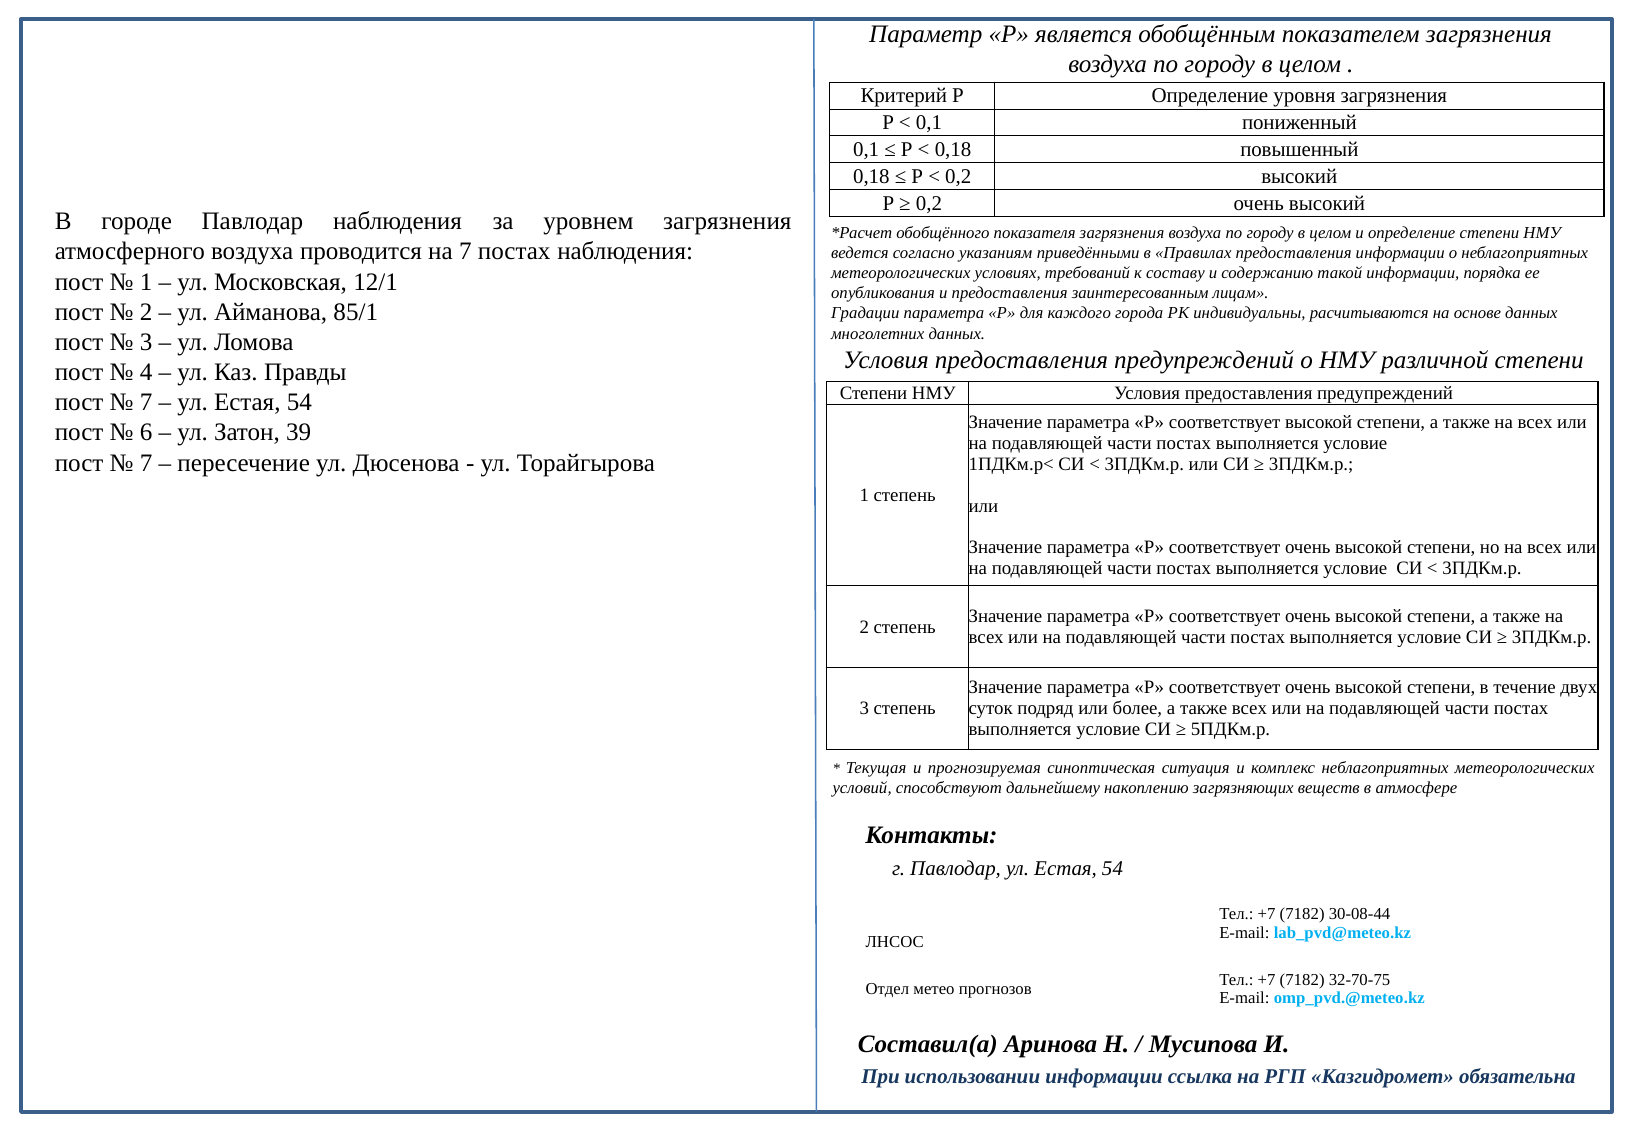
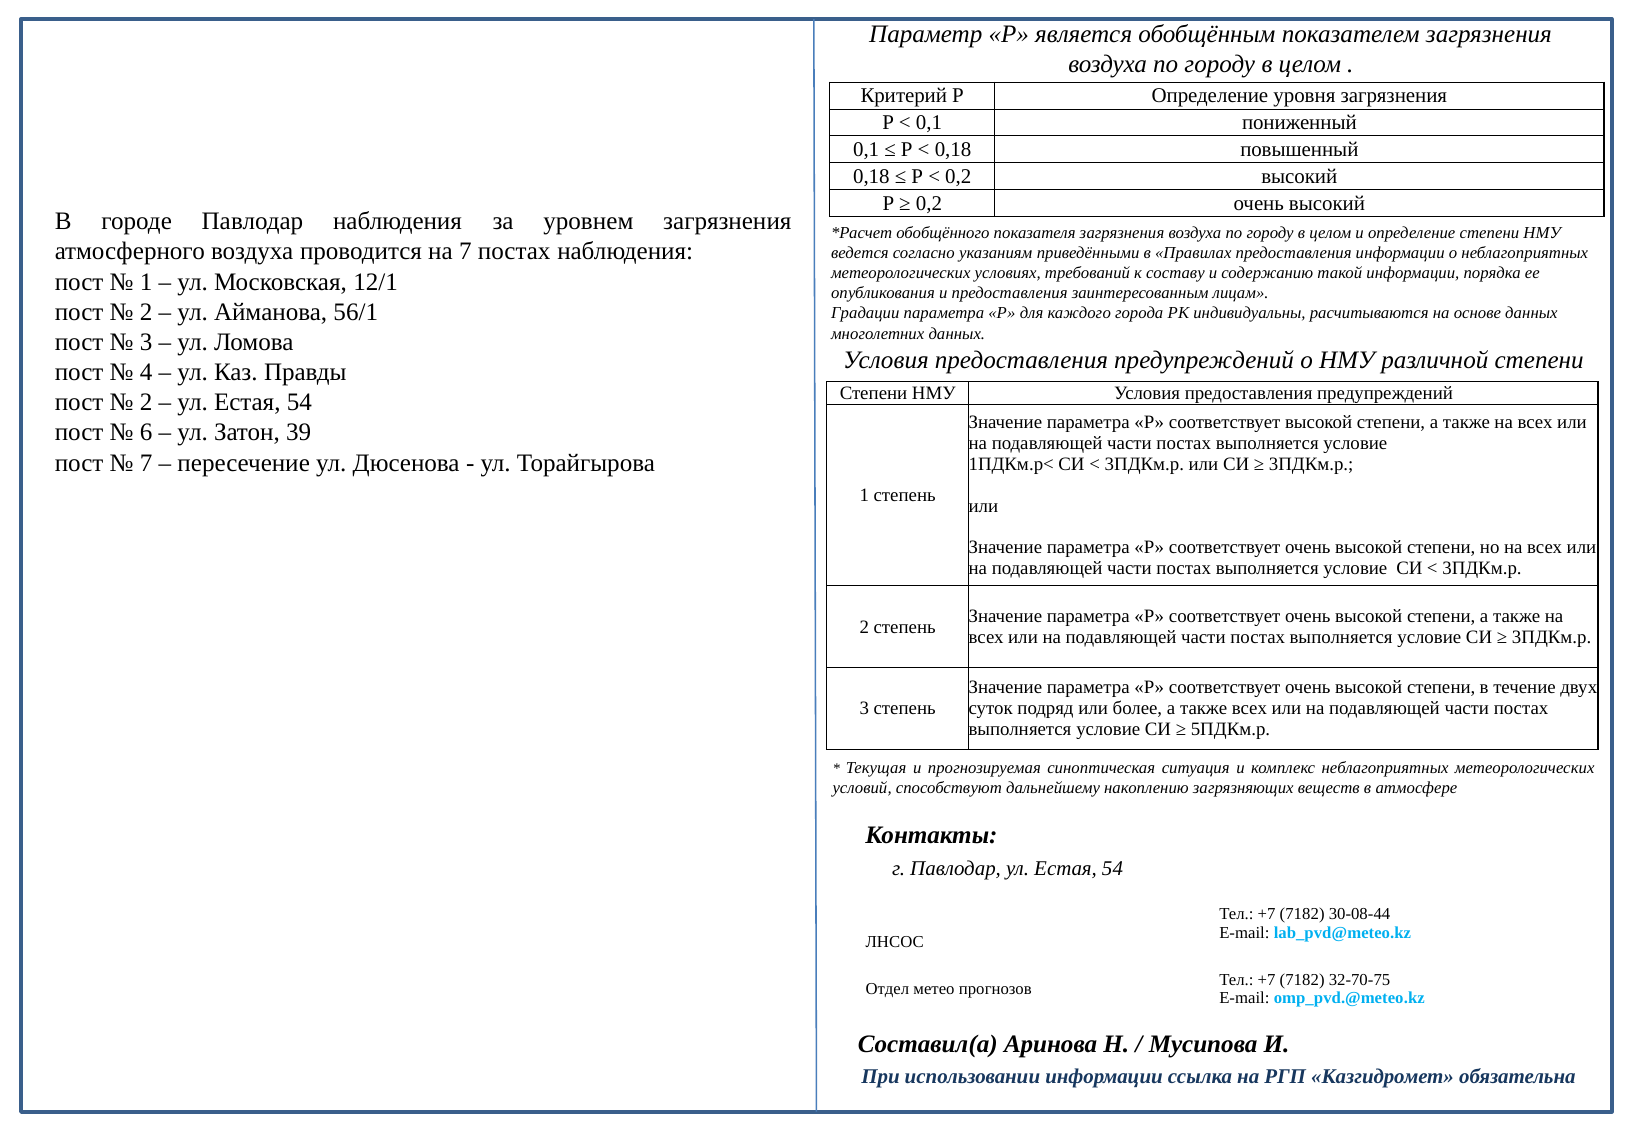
85/1: 85/1 -> 56/1
7 at (146, 402): 7 -> 2
